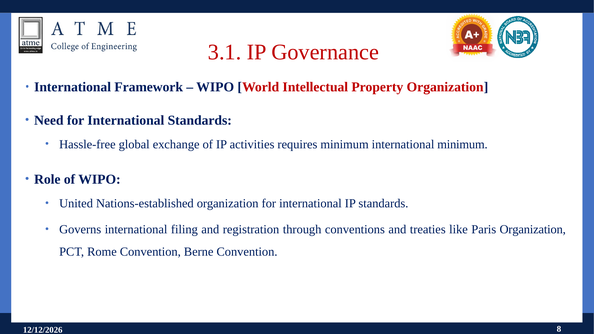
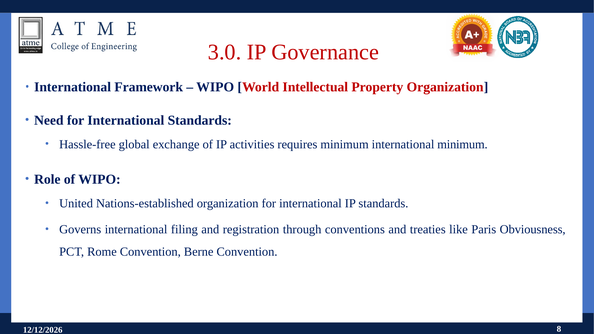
3.1: 3.1 -> 3.0
Paris Organization: Organization -> Obviousness
